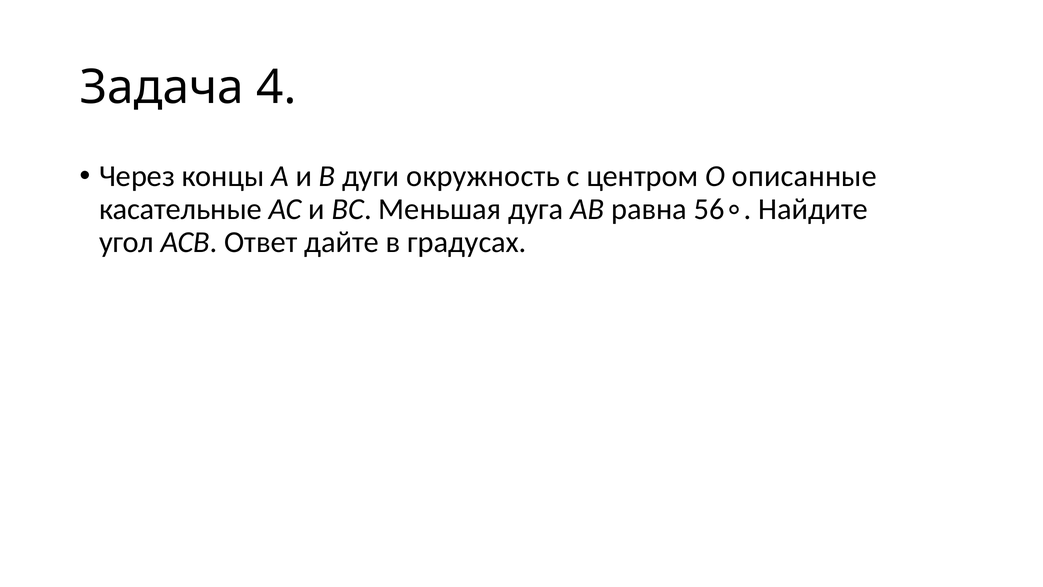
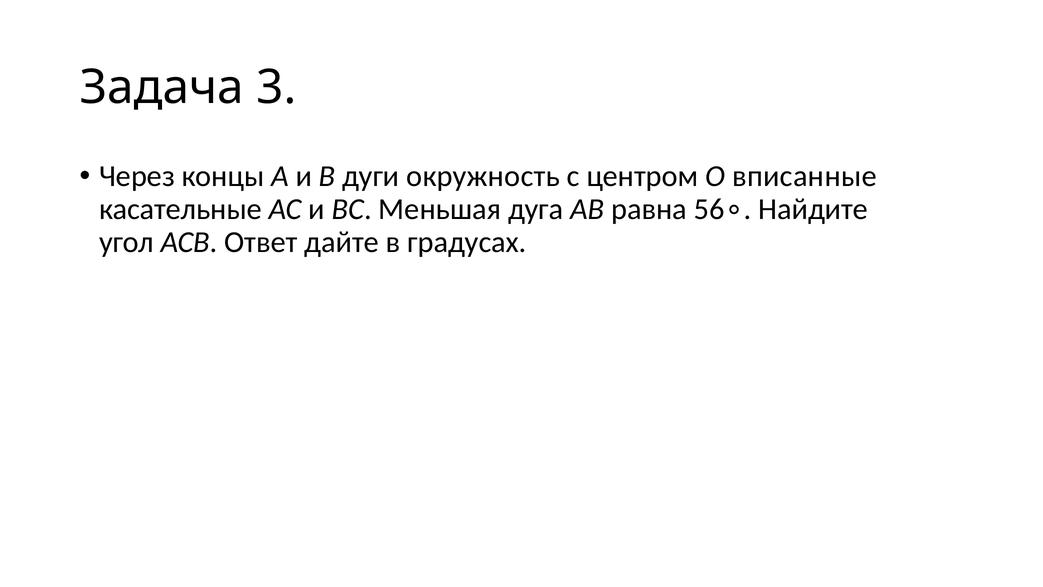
4: 4 -> 3
описанные: описанные -> вписанные
